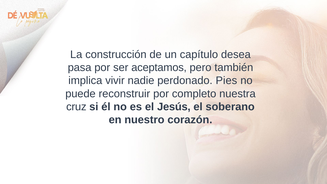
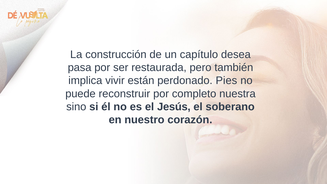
aceptamos: aceptamos -> restaurada
nadie: nadie -> están
cruz: cruz -> sino
